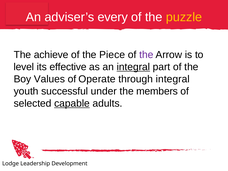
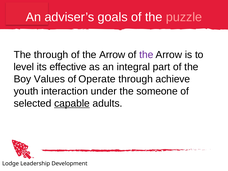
every: every -> goals
puzzle colour: yellow -> pink
The achieve: achieve -> through
Piece at (112, 55): Piece -> Arrow
integral at (133, 67) underline: present -> none
through integral: integral -> achieve
successful: successful -> interaction
members: members -> someone
